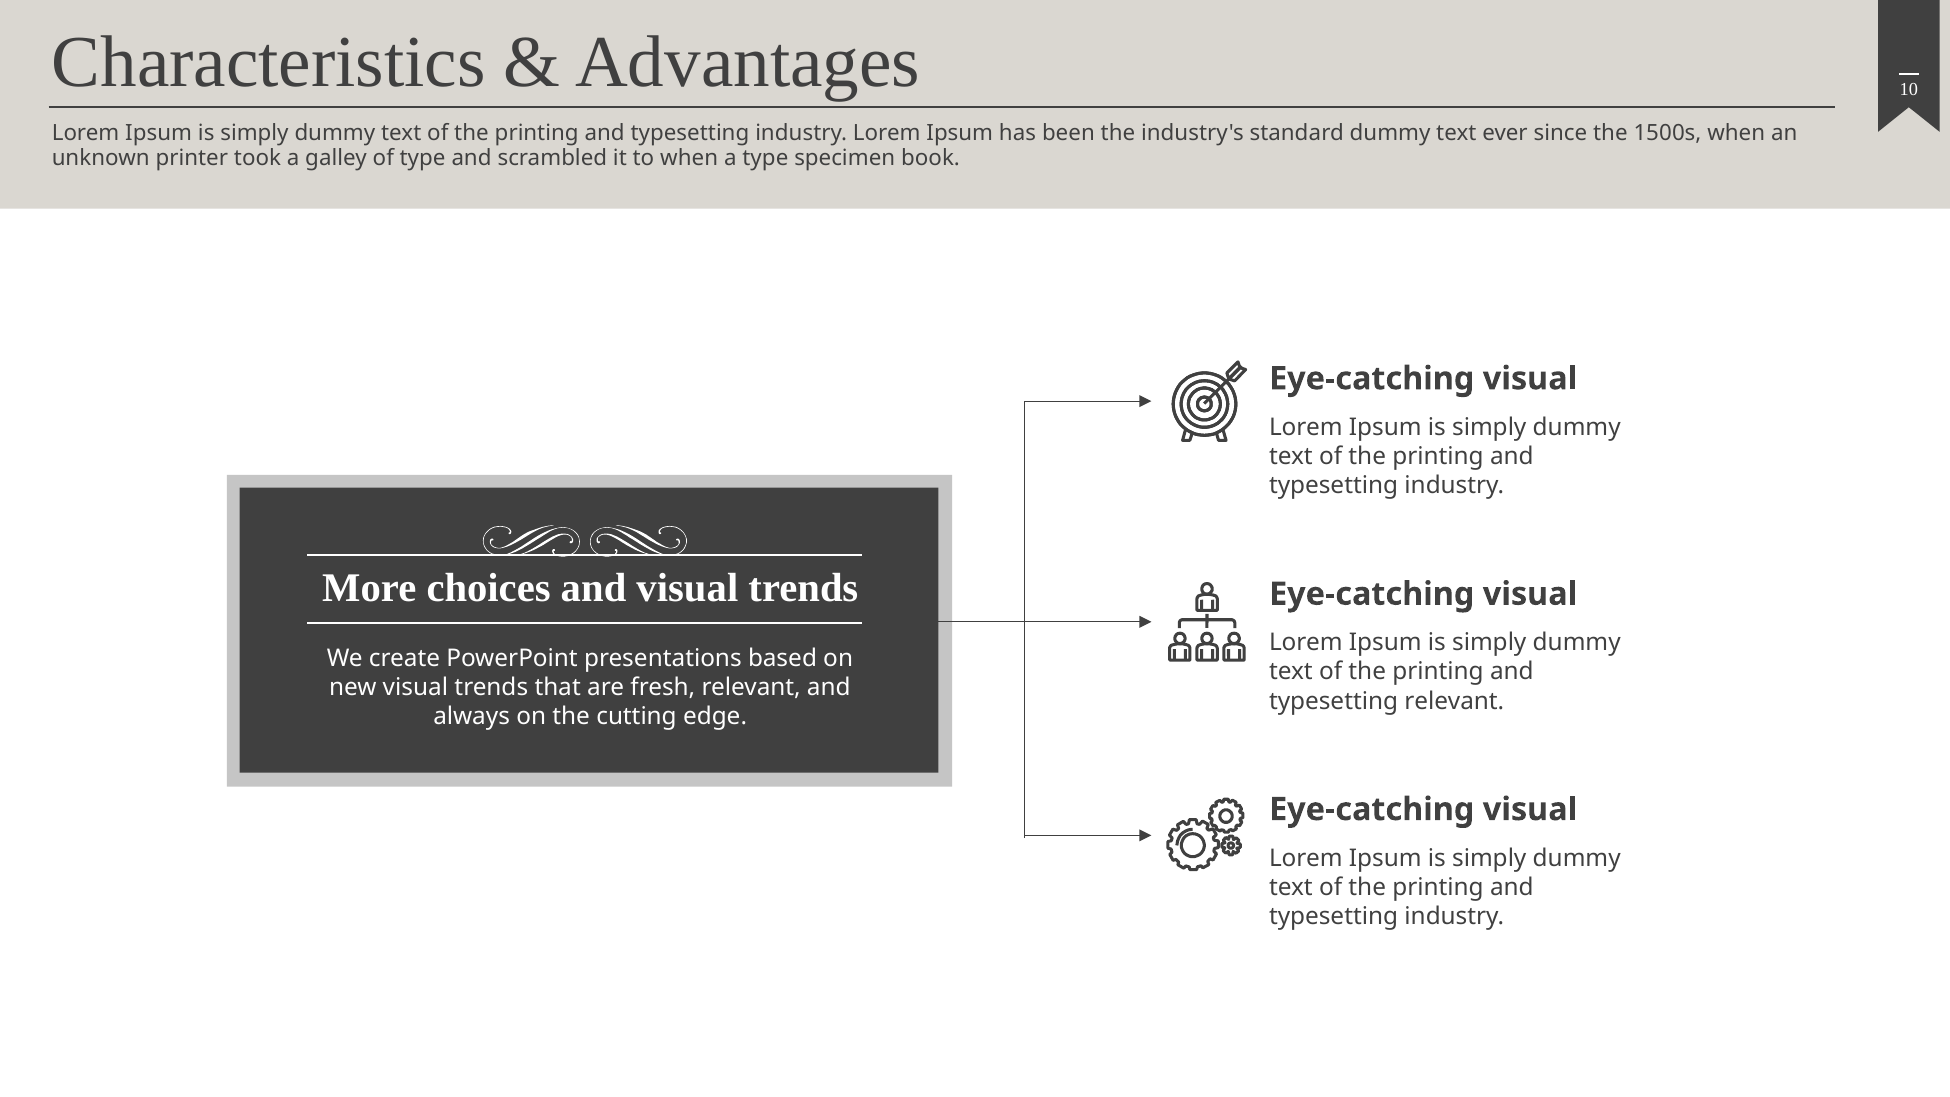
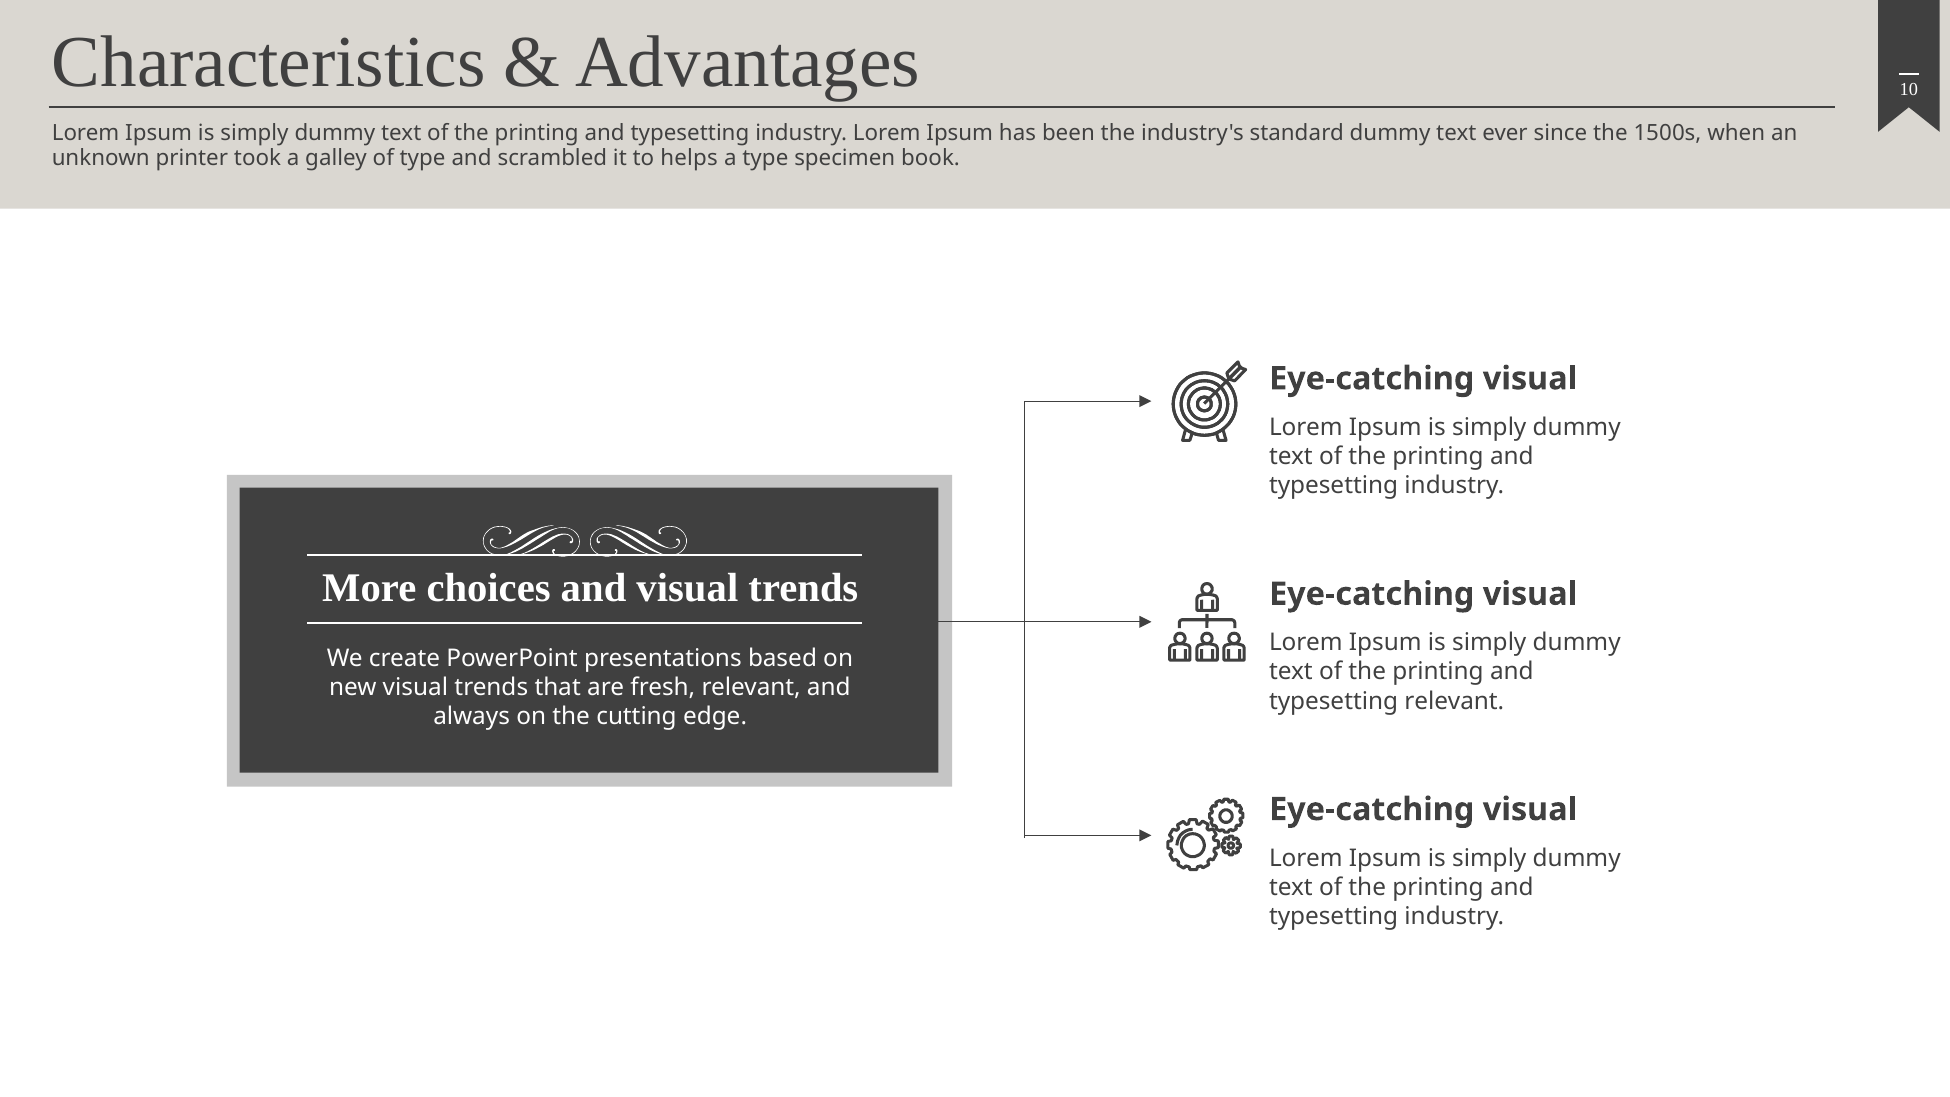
to when: when -> helps
